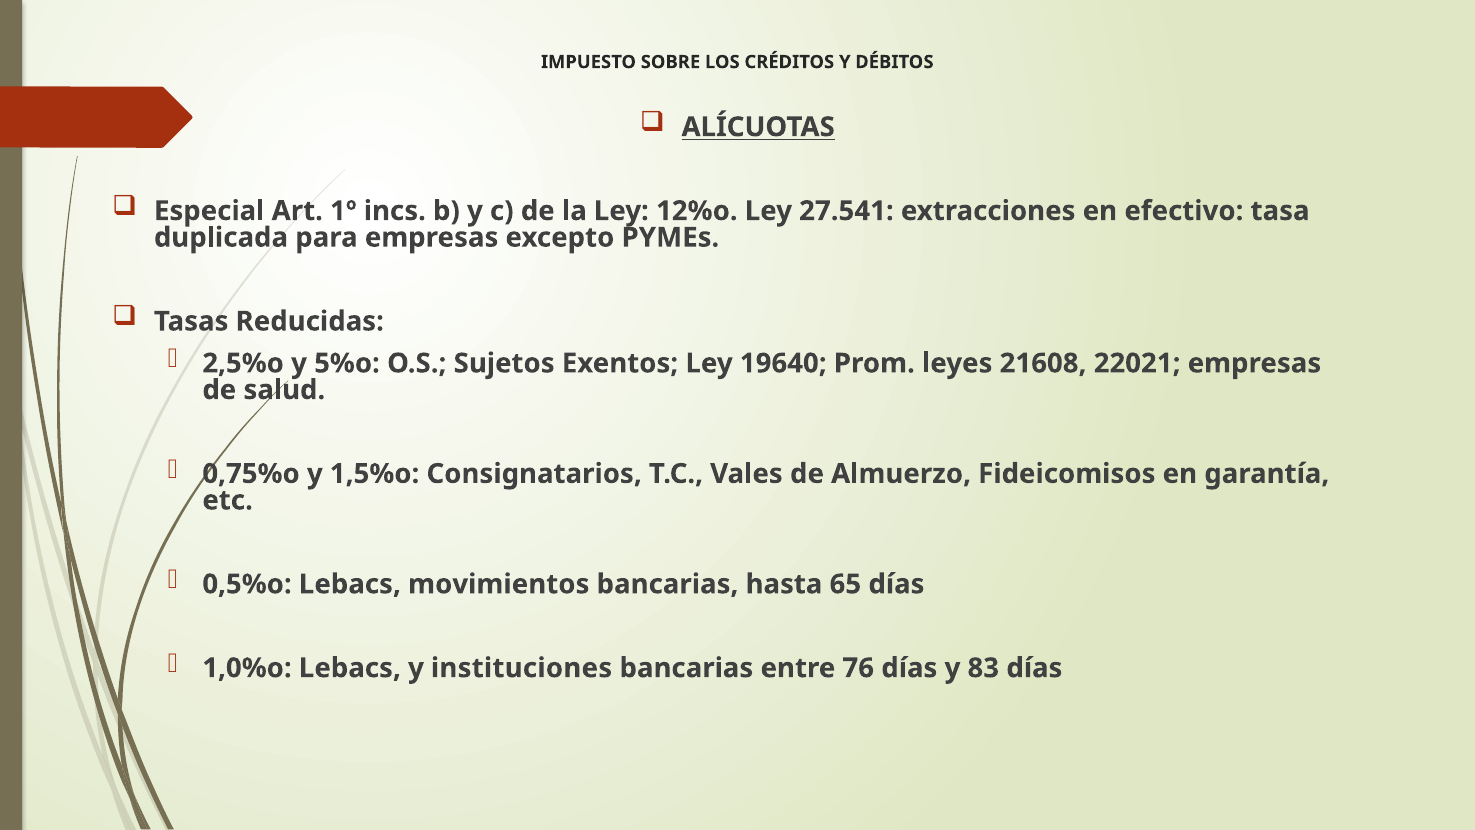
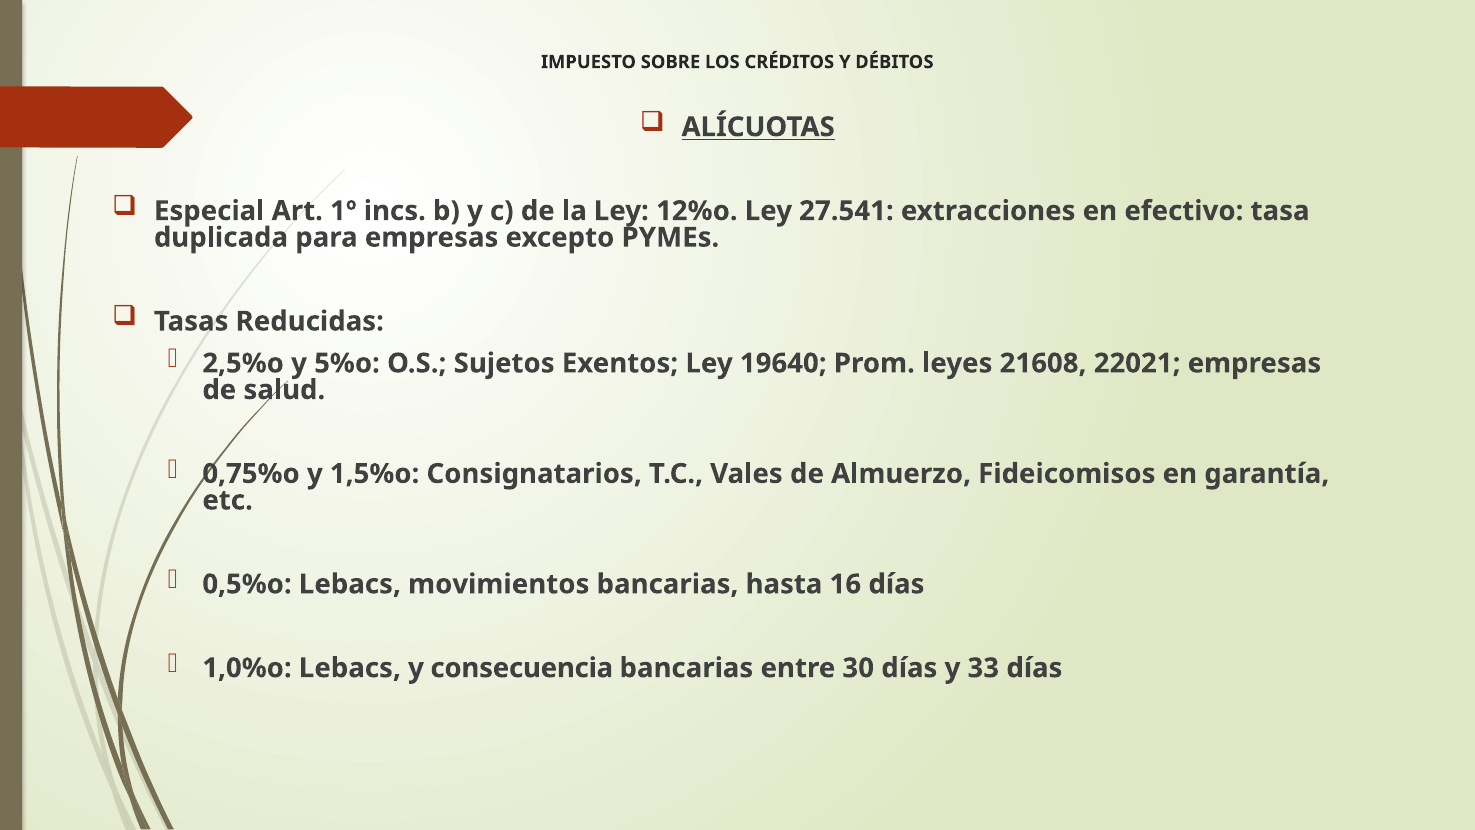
65: 65 -> 16
instituciones: instituciones -> consecuencia
76: 76 -> 30
83: 83 -> 33
